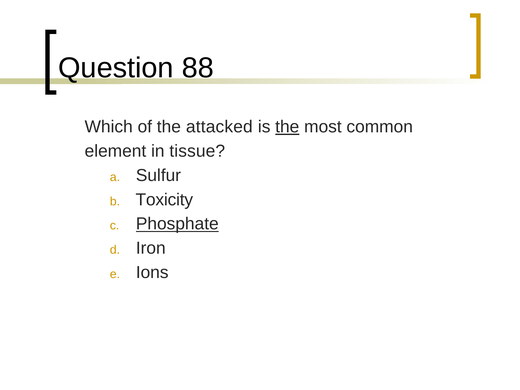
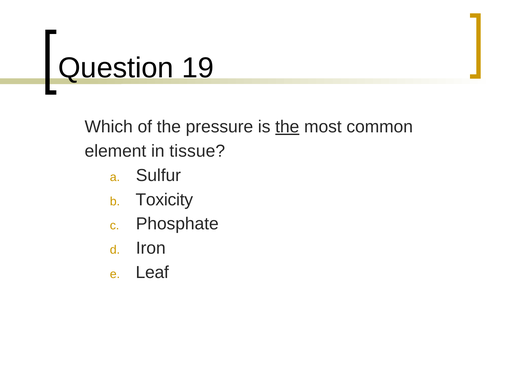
88: 88 -> 19
attacked: attacked -> pressure
Phosphate underline: present -> none
Ions: Ions -> Leaf
